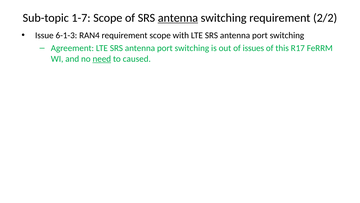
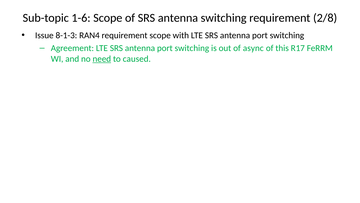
1-7: 1-7 -> 1-6
antenna at (178, 18) underline: present -> none
2/2: 2/2 -> 2/8
6-1-3: 6-1-3 -> 8-1-3
issues: issues -> async
